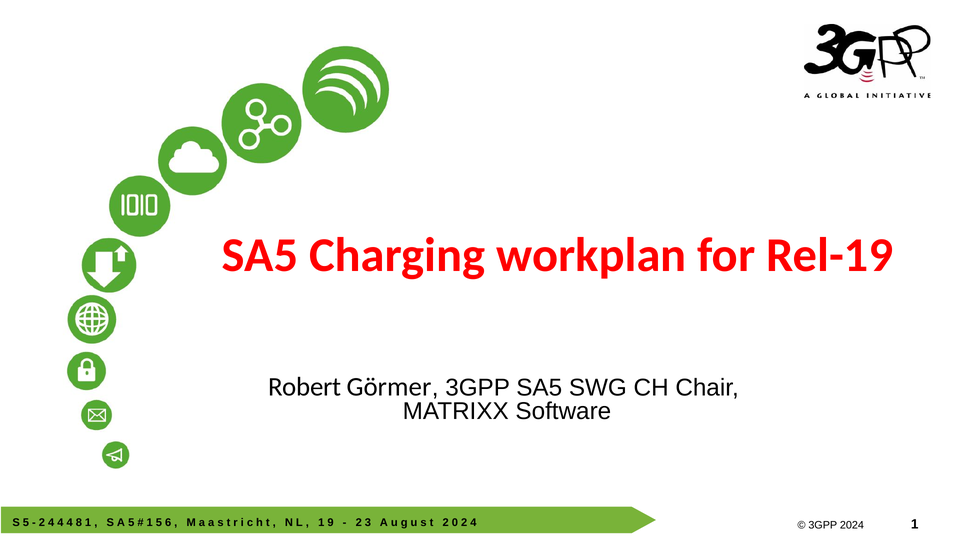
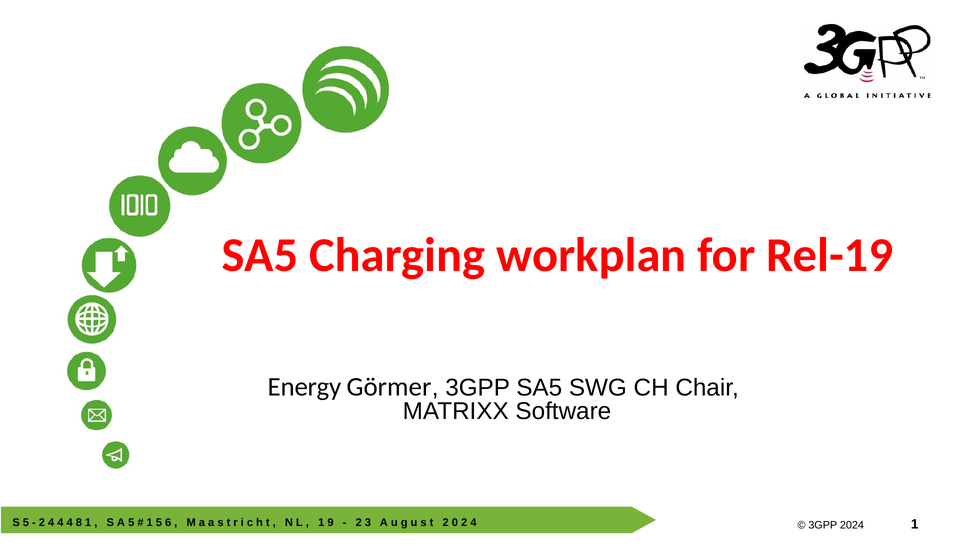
Robert: Robert -> Energy
